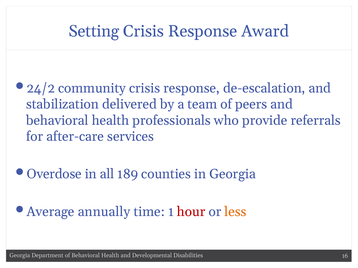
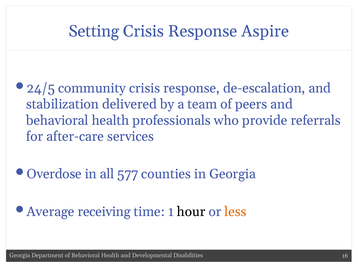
Award: Award -> Aspire
24/2: 24/2 -> 24/5
189: 189 -> 577
annually: annually -> receiving
hour colour: red -> black
